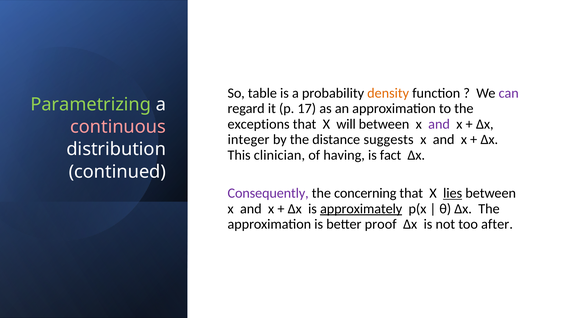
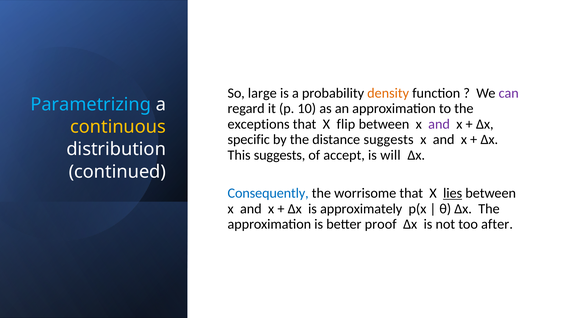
table: table -> large
Parametrizing colour: light green -> light blue
17: 17 -> 10
will: will -> flip
continuous colour: pink -> yellow
integer: integer -> specific
This clinician: clinician -> suggests
having: having -> accept
fact: fact -> will
Consequently colour: purple -> blue
concerning: concerning -> worrisome
approximately underline: present -> none
